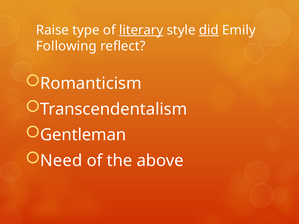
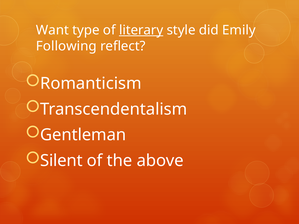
Raise: Raise -> Want
did underline: present -> none
Need: Need -> Silent
